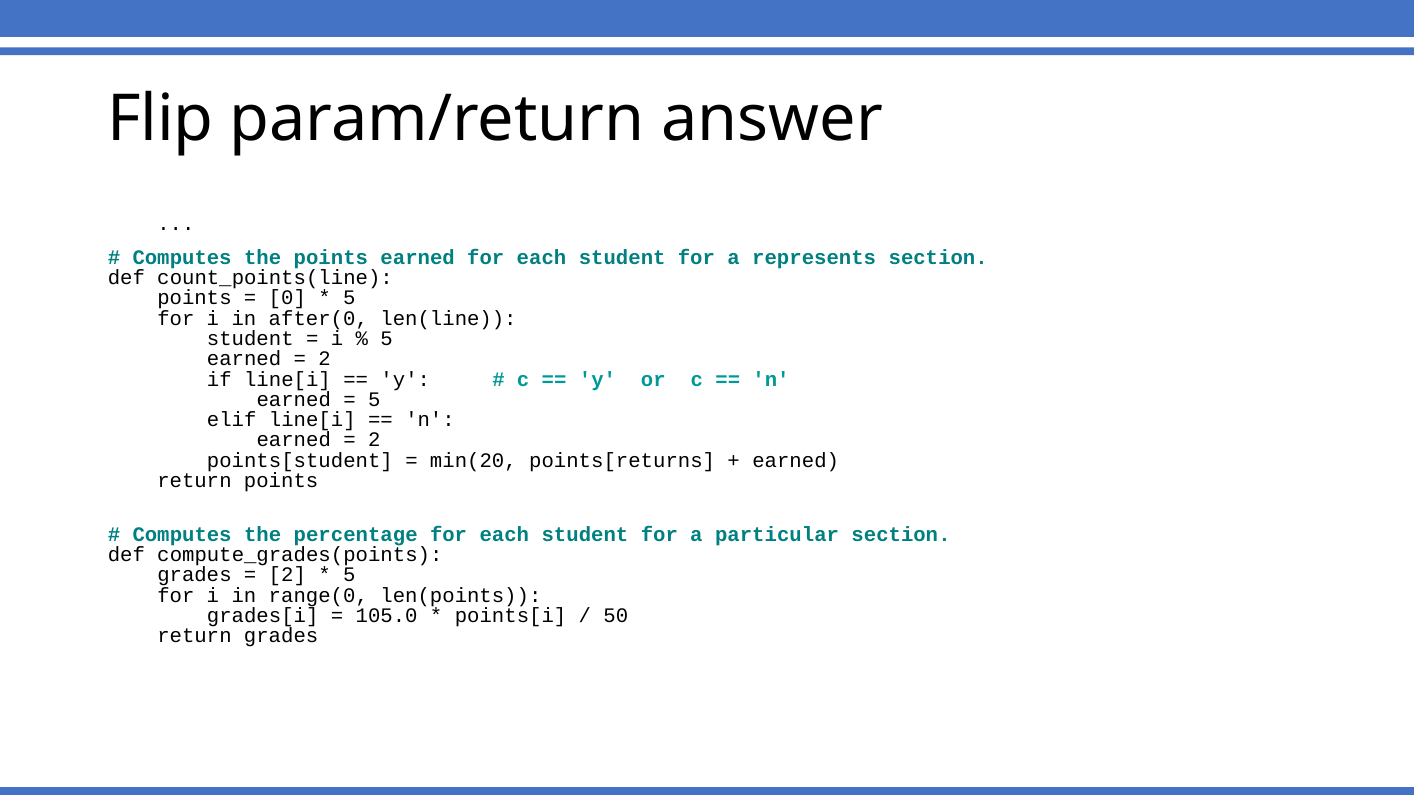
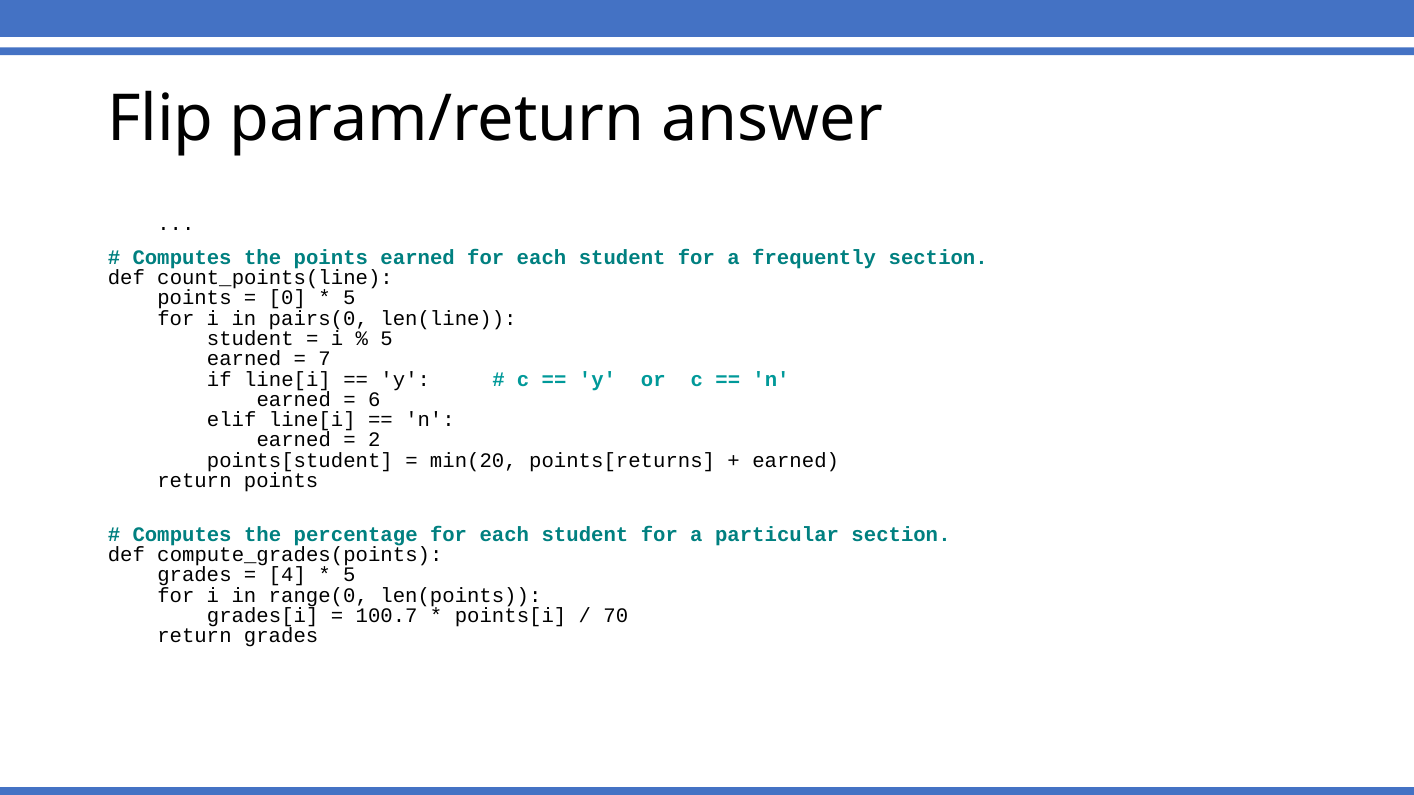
represents: represents -> frequently
after(0: after(0 -> pairs(0
2 at (325, 359): 2 -> 7
5 at (374, 400): 5 -> 6
2 at (287, 575): 2 -> 4
105.0: 105.0 -> 100.7
50: 50 -> 70
